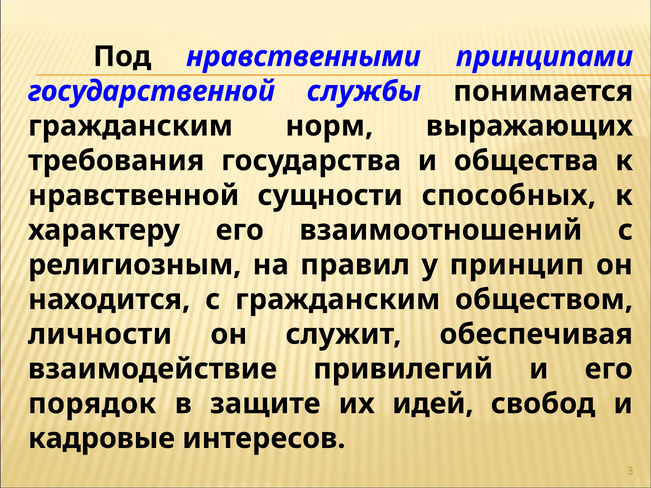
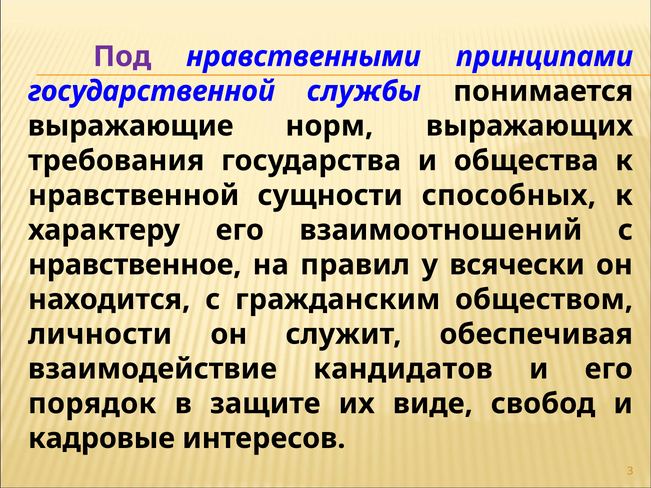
Под colour: black -> purple
гражданским at (131, 126): гражданским -> выражающие
религиозным: религиозным -> нравственное
принцип: принцип -> всячески
привилегий: привилегий -> кандидатов
идей: идей -> виде
